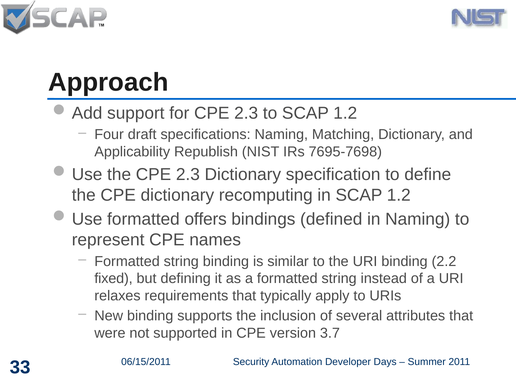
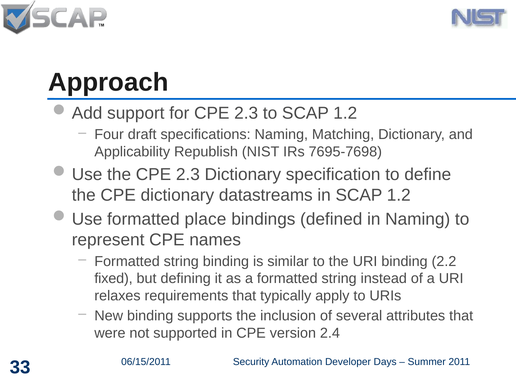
recomputing: recomputing -> datastreams
offers: offers -> place
3.7: 3.7 -> 2.4
